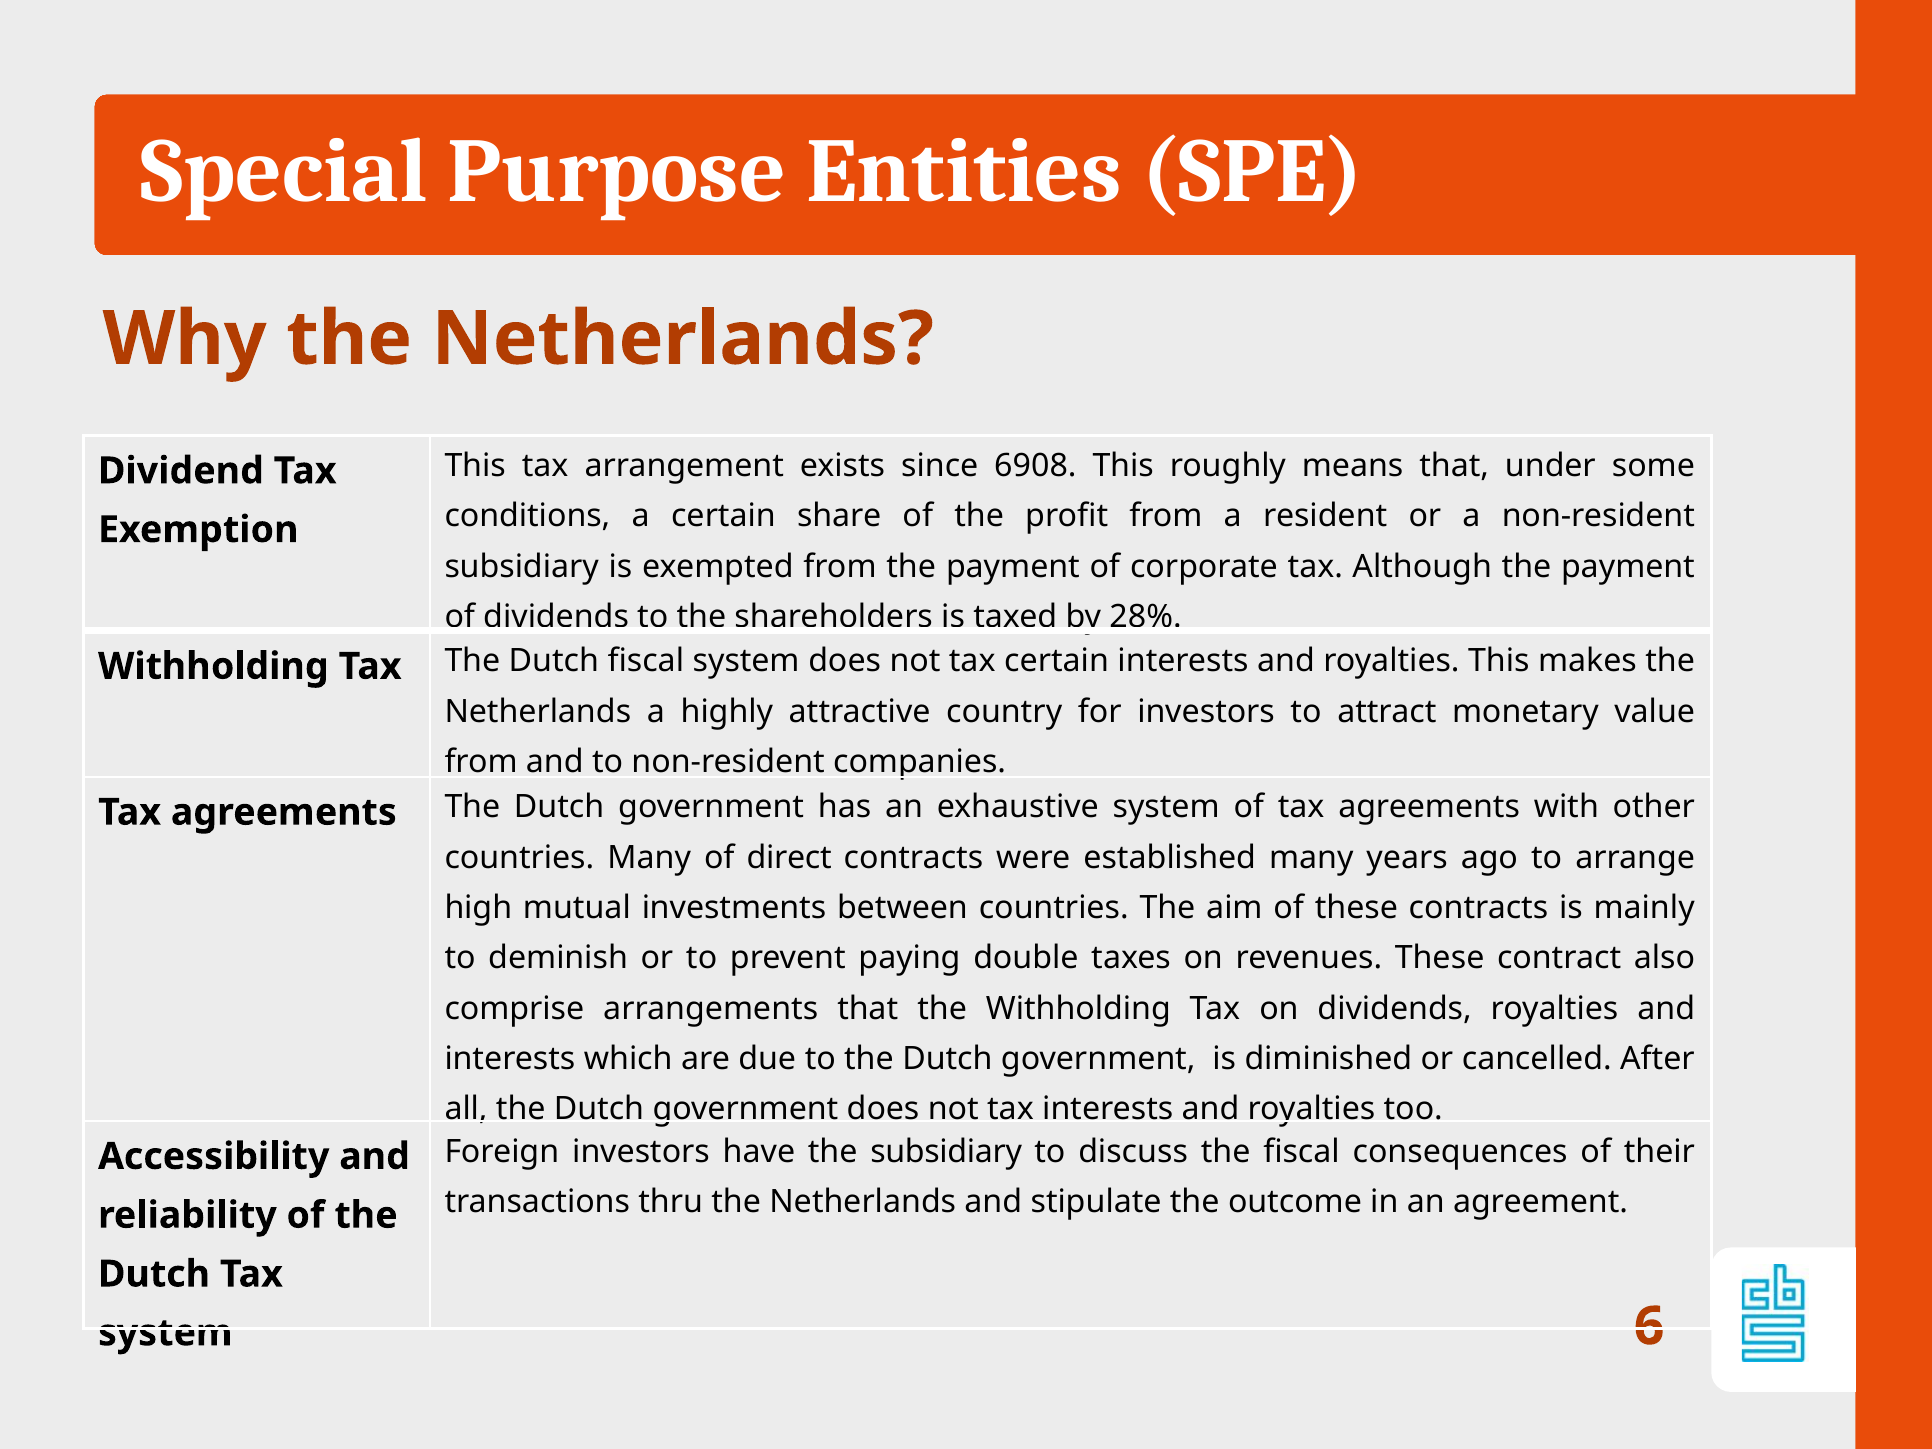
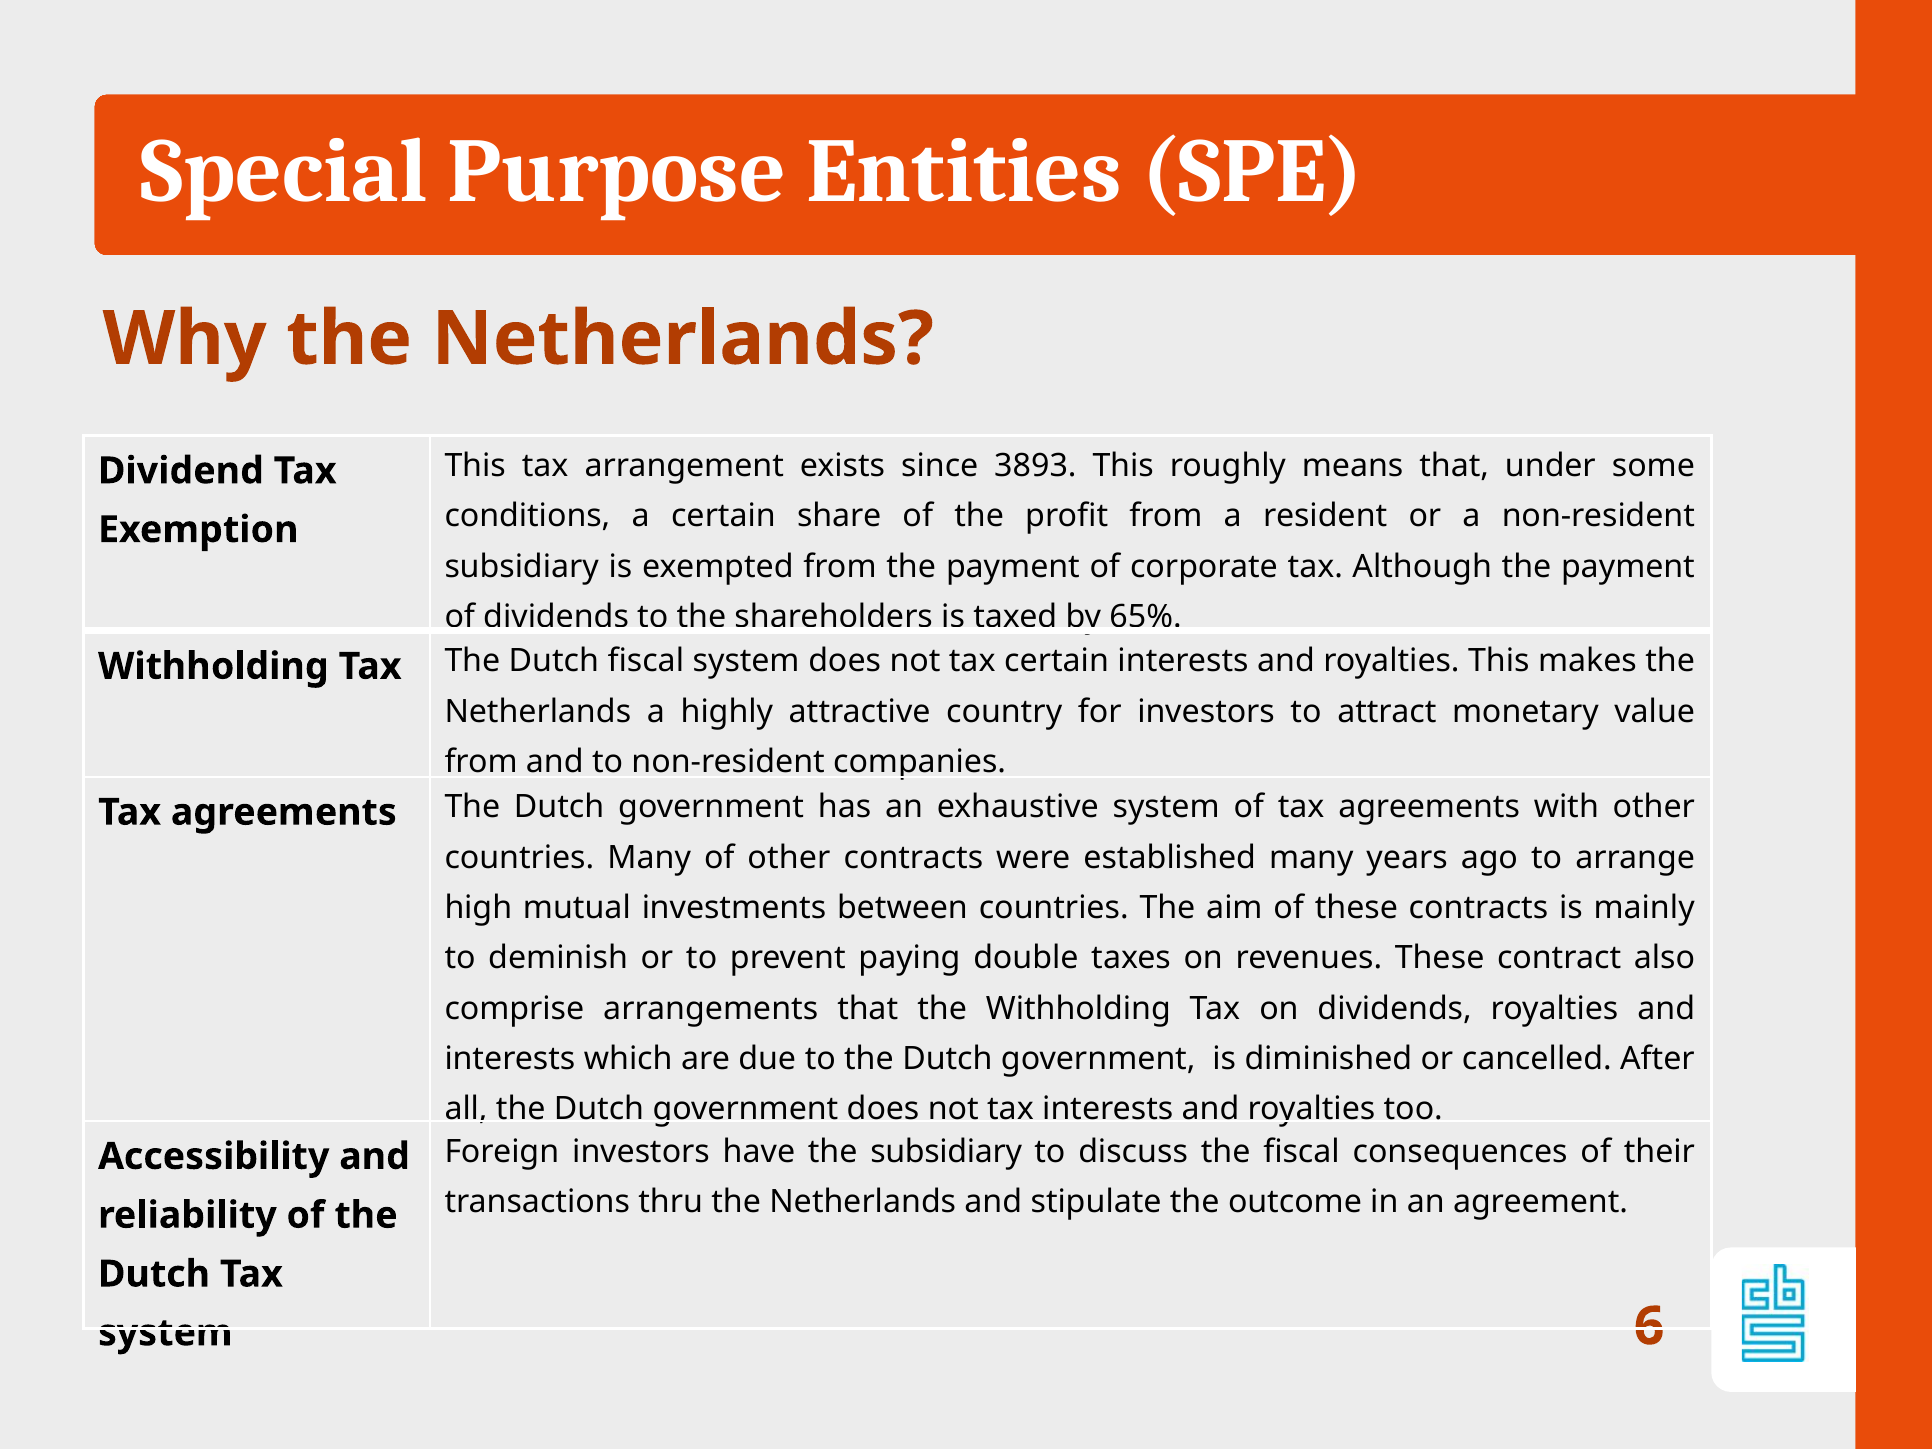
6908: 6908 -> 3893
28%: 28% -> 65%
of direct: direct -> other
